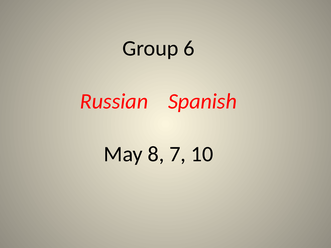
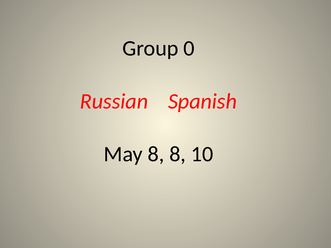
6: 6 -> 0
8 7: 7 -> 8
